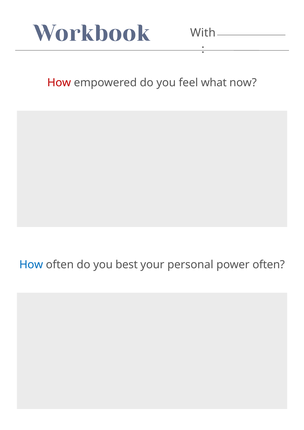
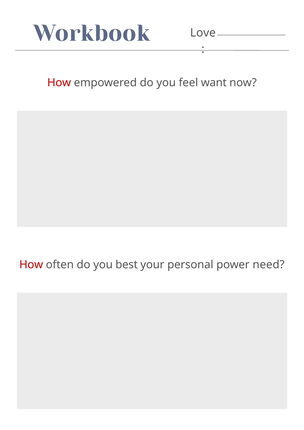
With: With -> Love
what: what -> want
How at (31, 265) colour: blue -> red
power often: often -> need
